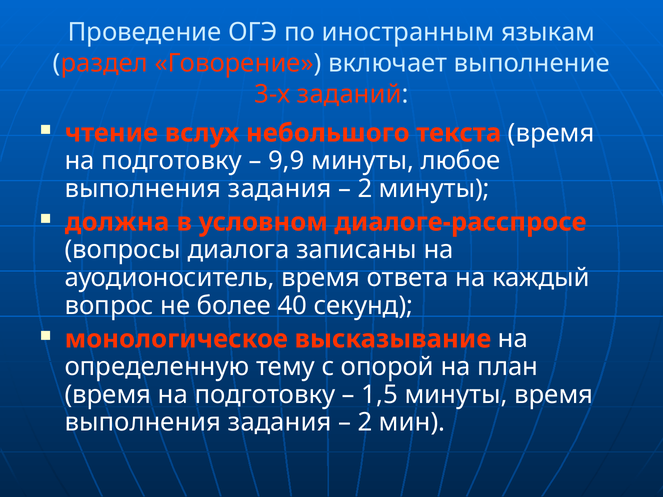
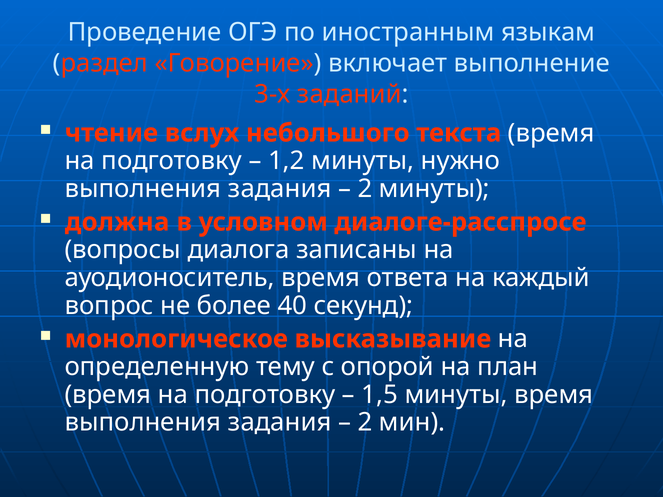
9,9: 9,9 -> 1,2
любое: любое -> нужно
